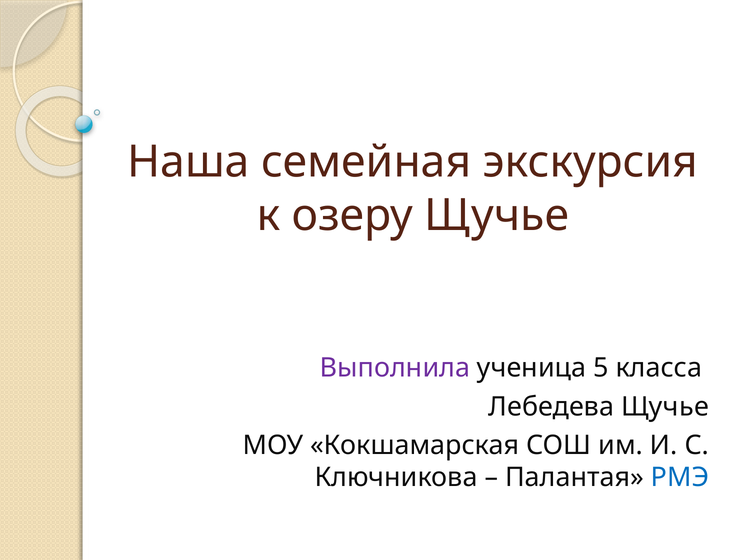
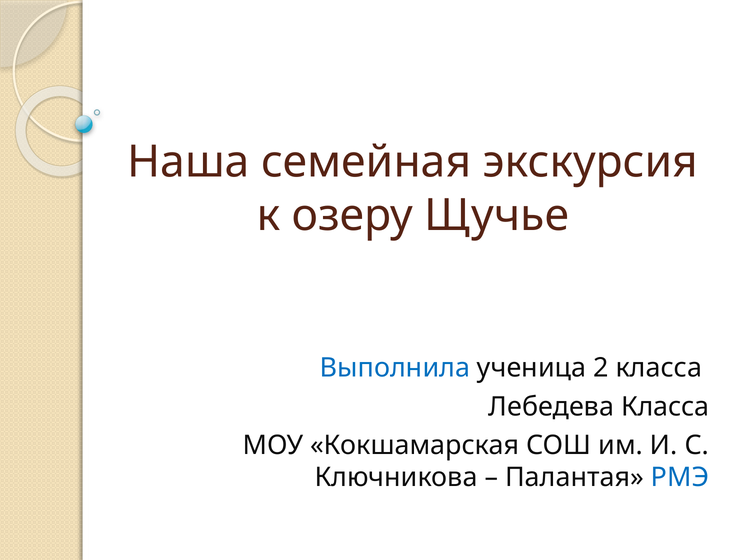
Выполнила colour: purple -> blue
5: 5 -> 2
Лебедева Щучье: Щучье -> Класса
